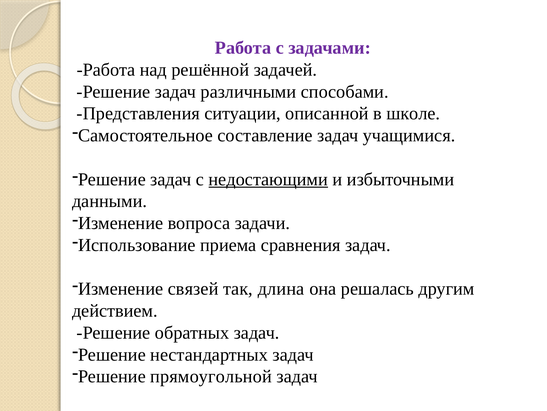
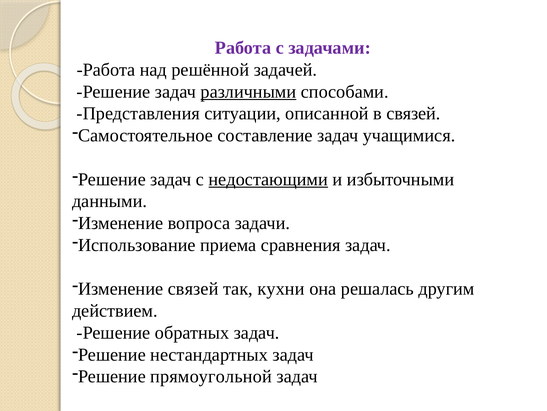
различными underline: none -> present
в школе: школе -> связей
длина: длина -> кухни
